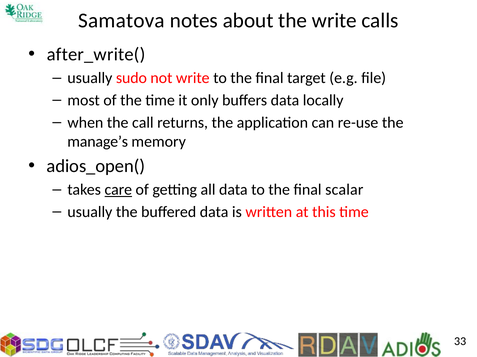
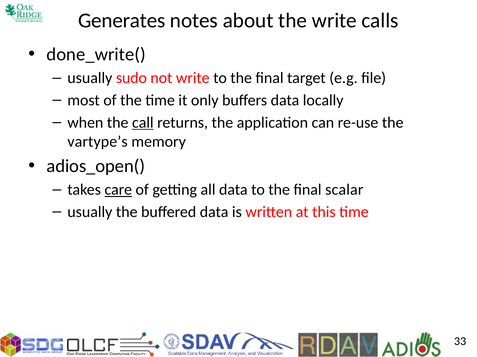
Samatova: Samatova -> Generates
after_write(: after_write( -> done_write(
call underline: none -> present
manage’s: manage’s -> vartype’s
